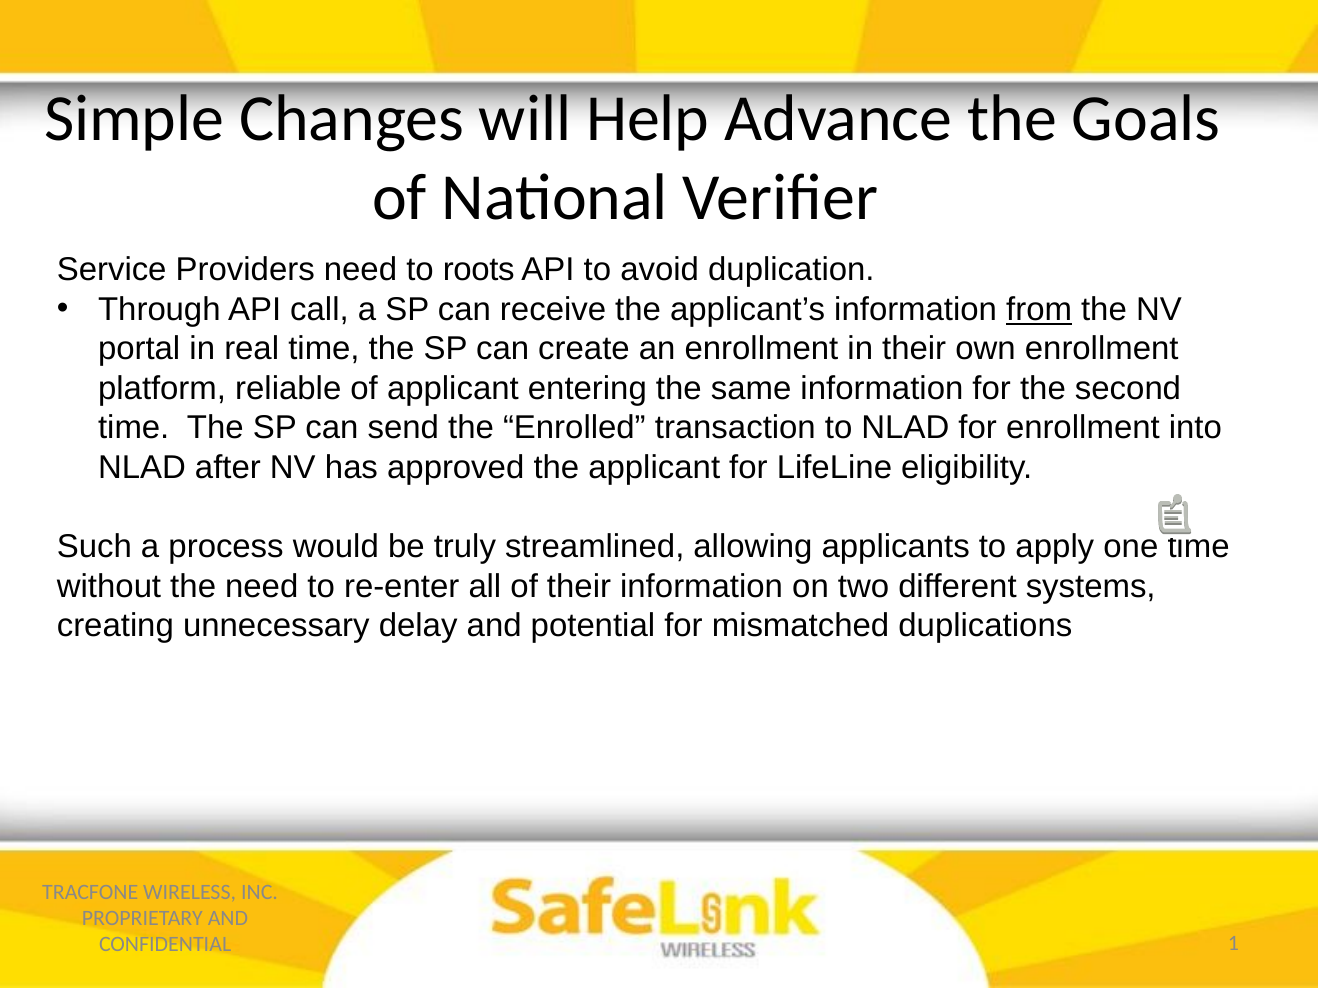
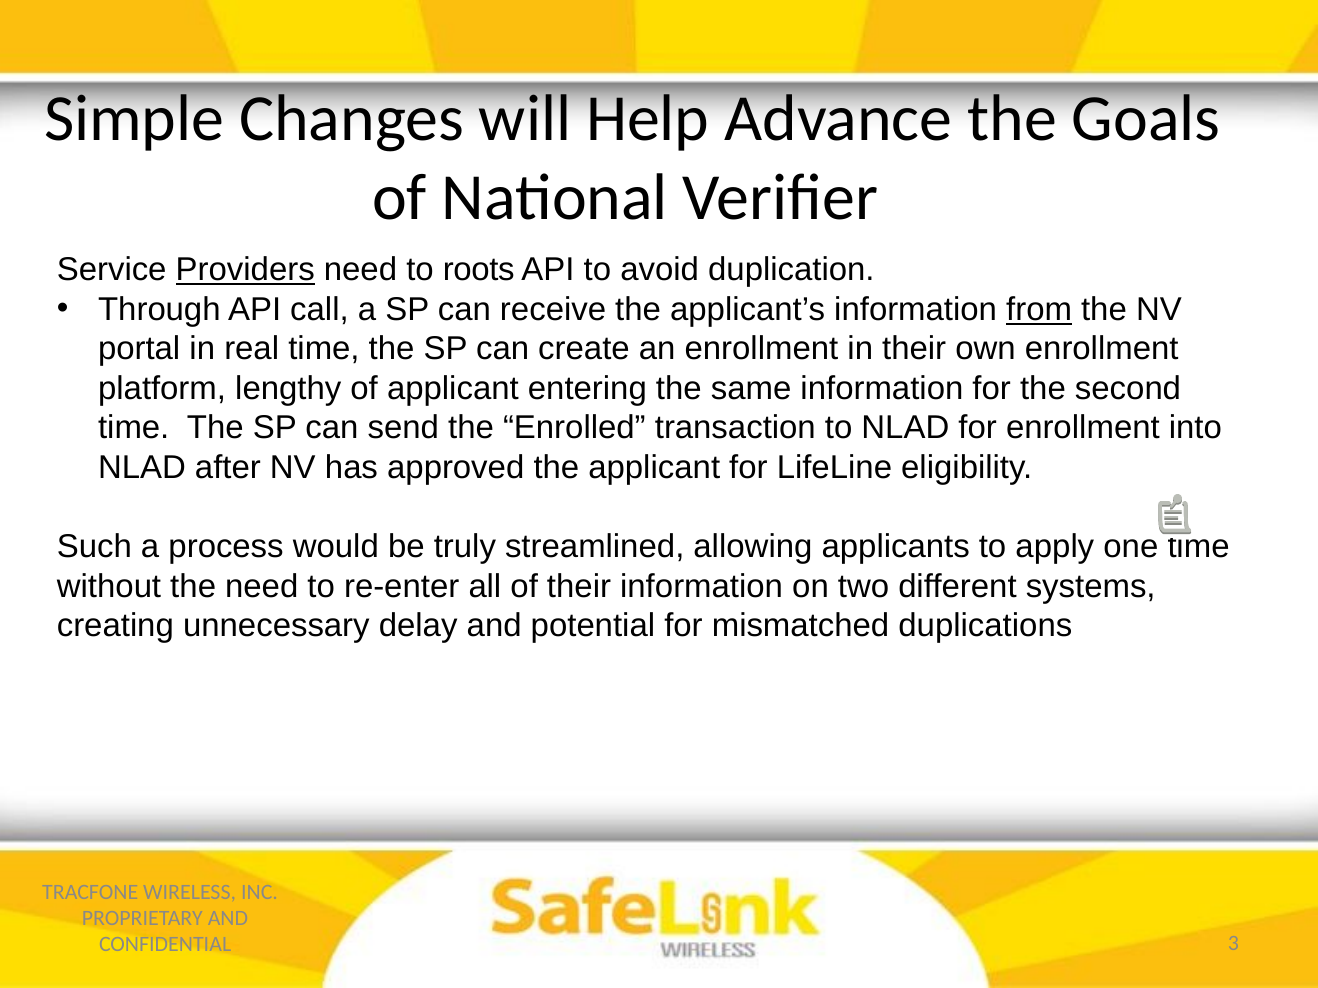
Providers underline: none -> present
reliable: reliable -> lengthy
1: 1 -> 3
